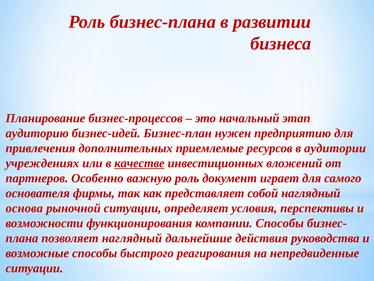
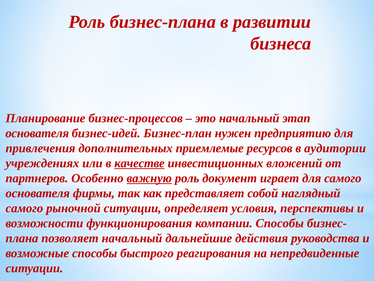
аудиторию at (37, 133): аудиторию -> основателя
важную underline: none -> present
основа at (24, 208): основа -> самого
позволяет наглядный: наглядный -> начальный
